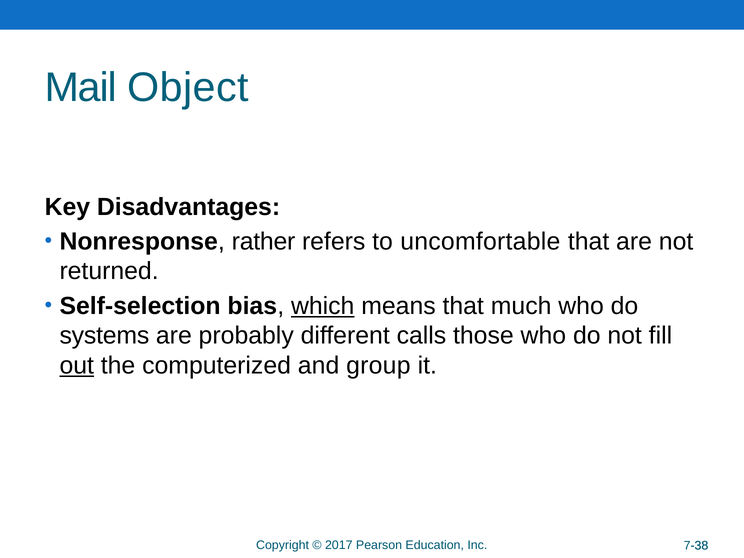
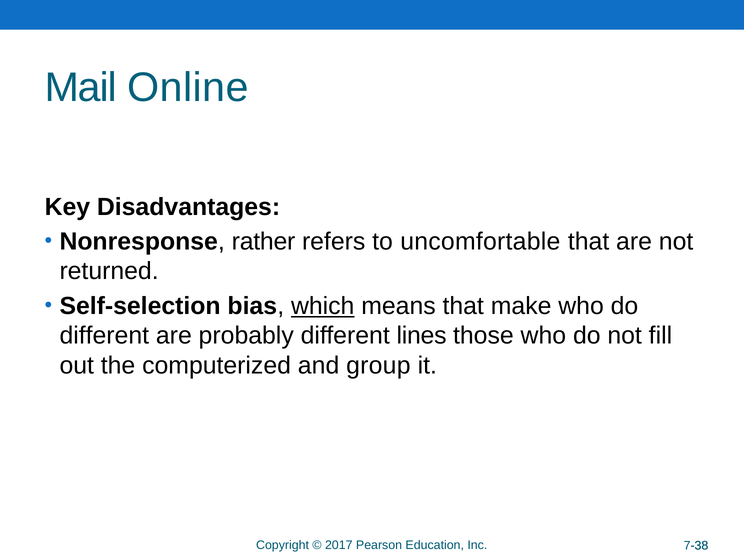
Object: Object -> Online
much: much -> make
systems at (104, 336): systems -> different
calls: calls -> lines
out underline: present -> none
